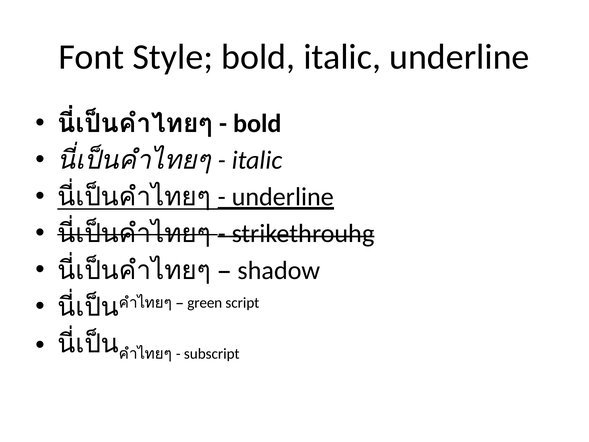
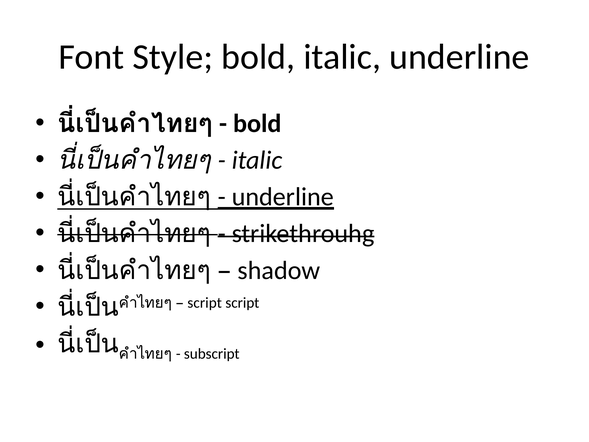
green at (205, 303): green -> script
